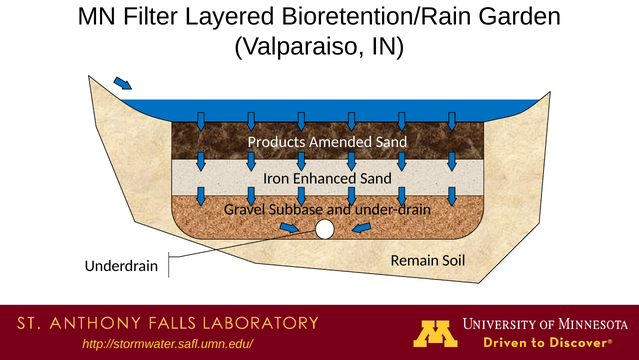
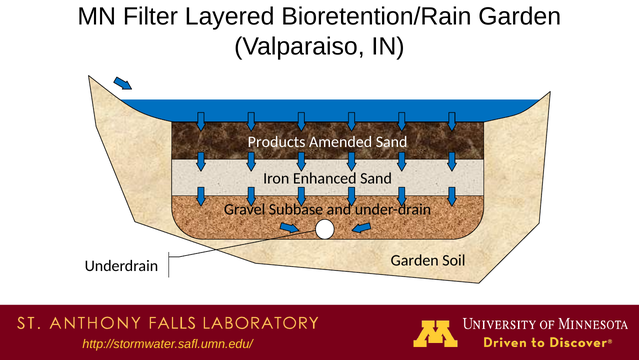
Underdrain Remain: Remain -> Garden
